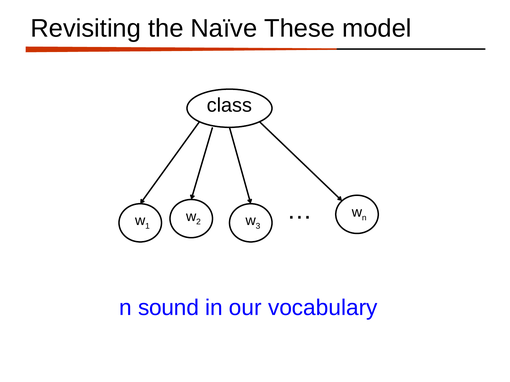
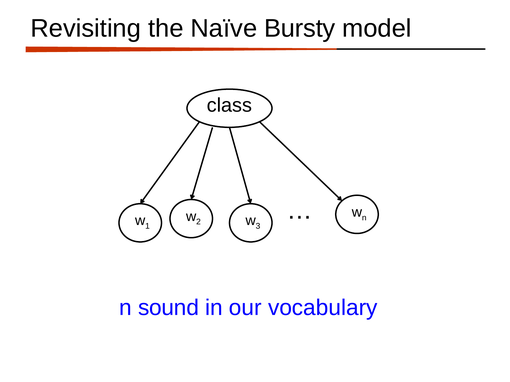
These: These -> Bursty
